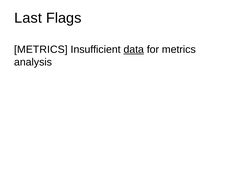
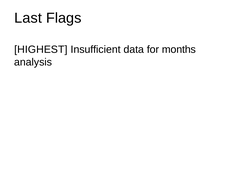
METRICS at (41, 49): METRICS -> HIGHEST
data underline: present -> none
for metrics: metrics -> months
